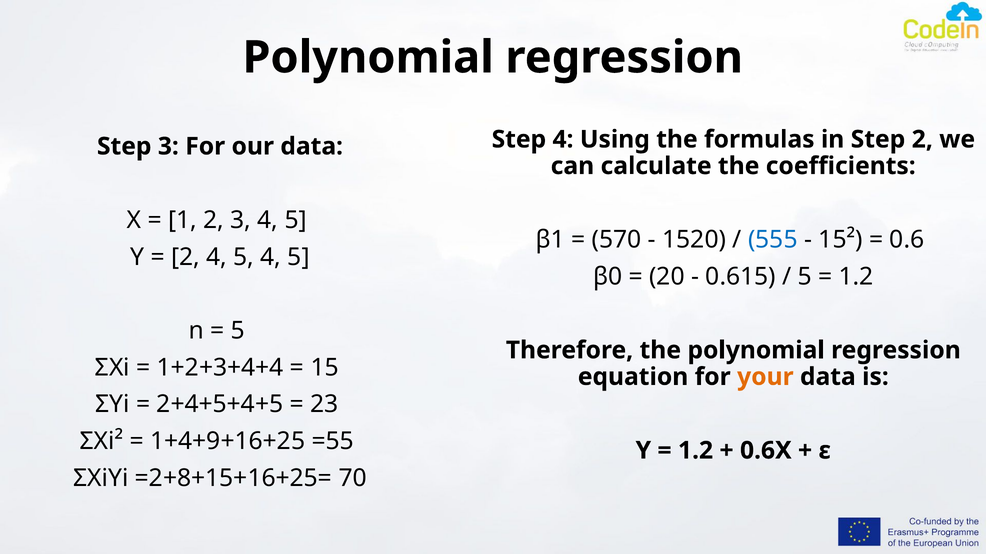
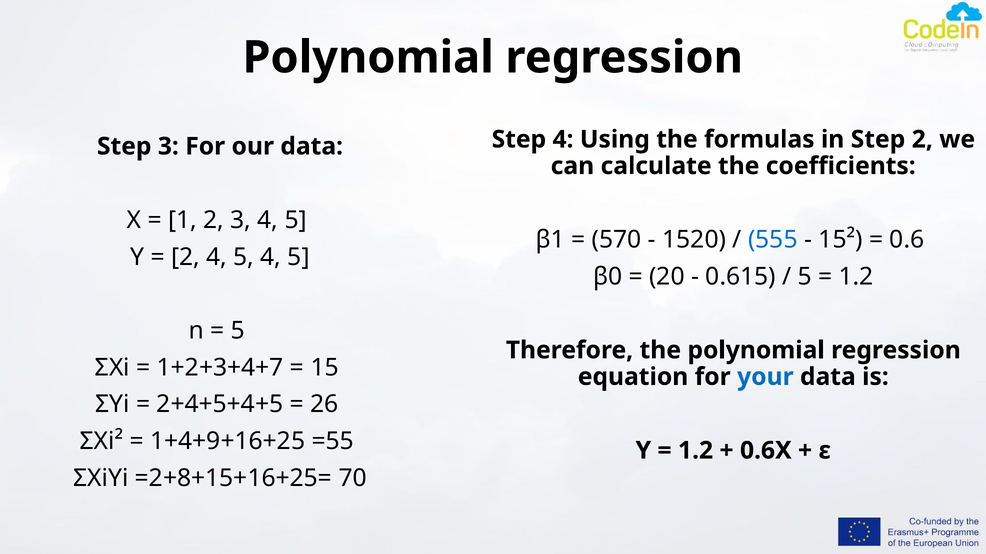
1+2+3+4+4: 1+2+3+4+4 -> 1+2+3+4+7
your colour: orange -> blue
23: 23 -> 26
